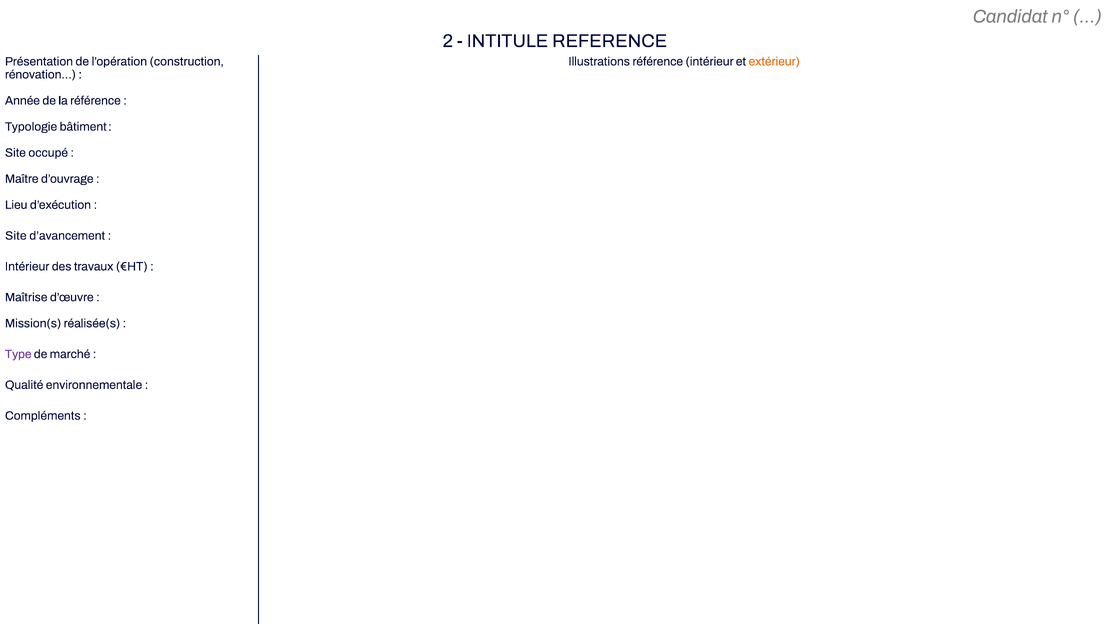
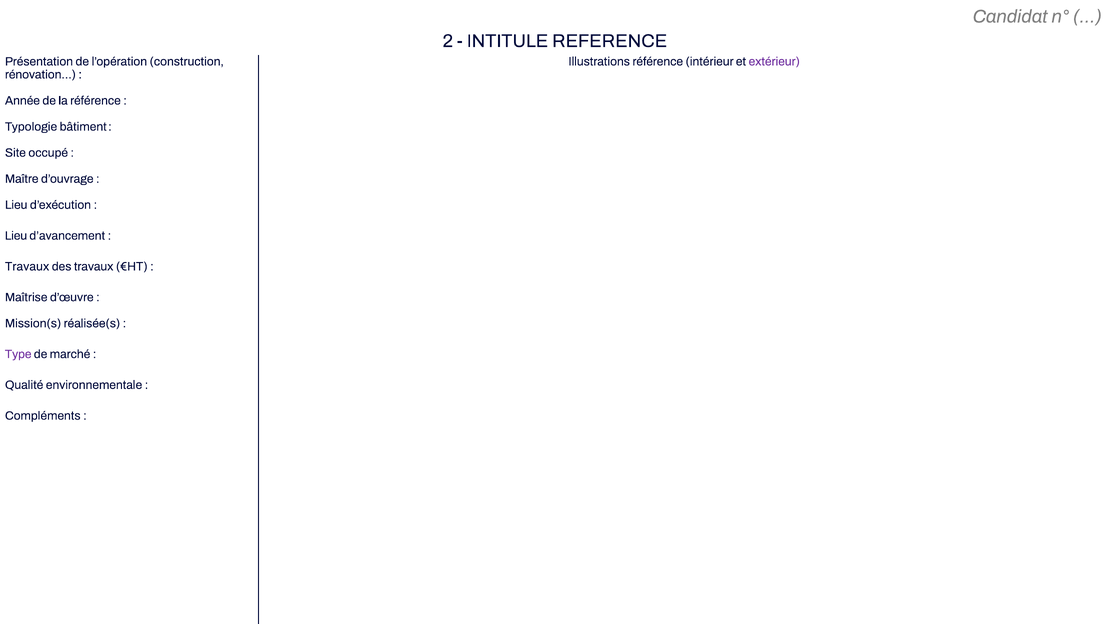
extérieur colour: orange -> purple
Site at (16, 236): Site -> Lieu
Intérieur at (27, 267): Intérieur -> Travaux
